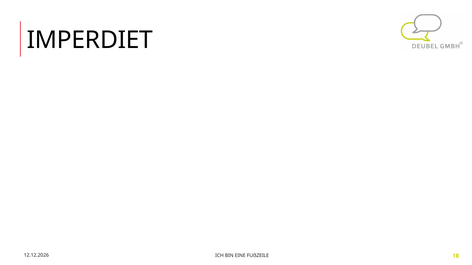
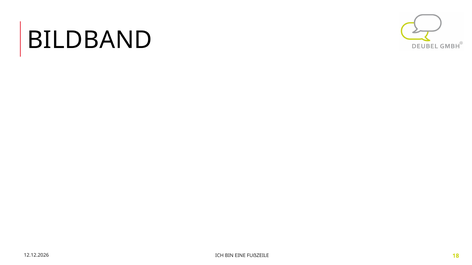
IMPERDIET: IMPERDIET -> BILDBAND
